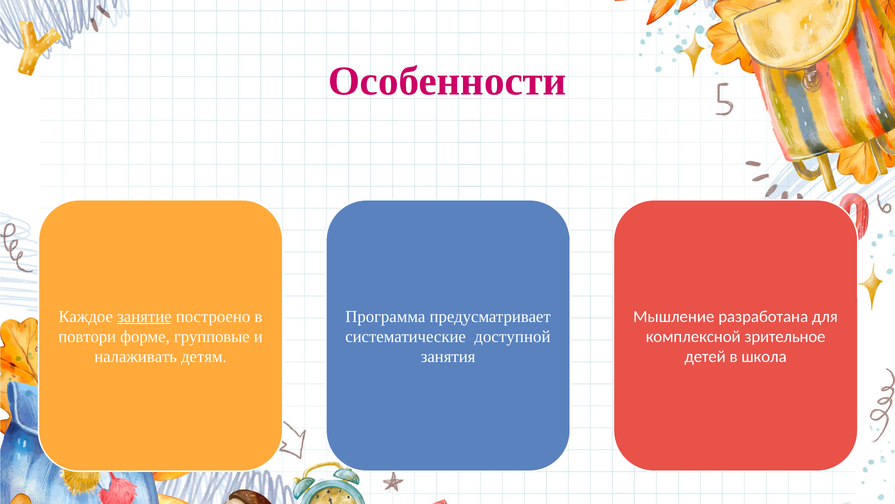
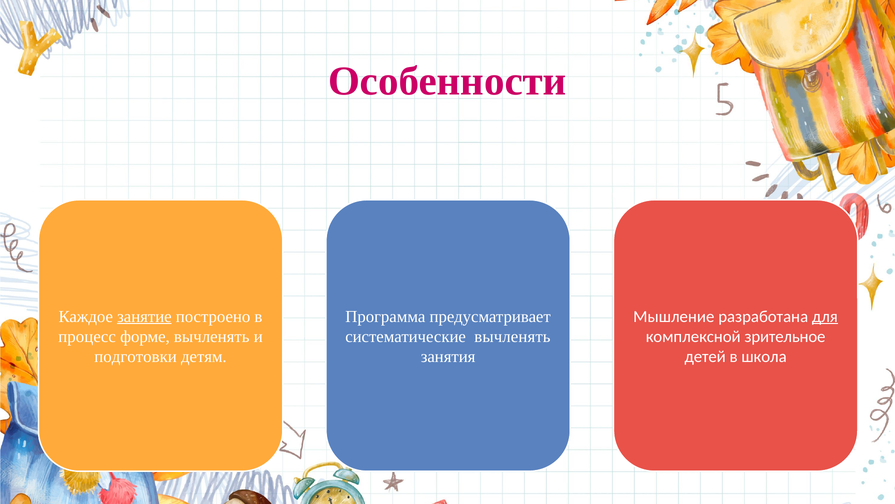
для underline: none -> present
повтори: повтори -> процесс
форме групповые: групповые -> вычленять
систематические доступной: доступной -> вычленять
налаживать: налаживать -> подготовки
